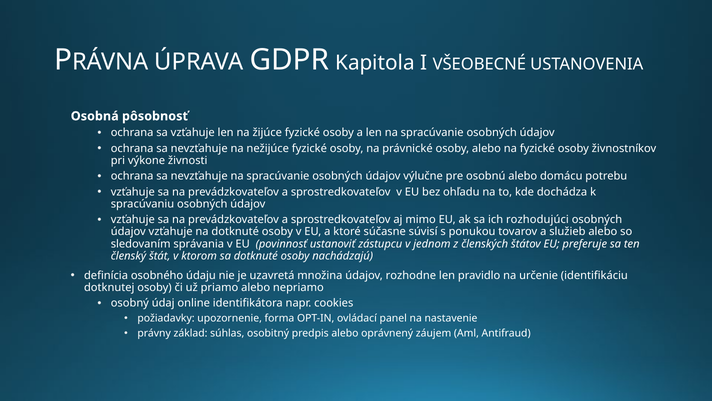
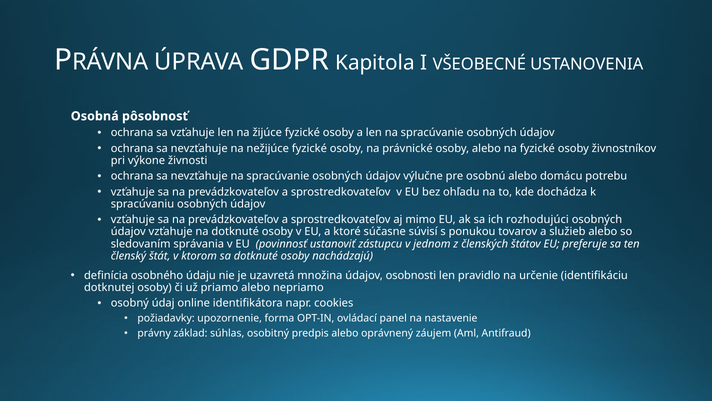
rozhodne: rozhodne -> osobnosti
